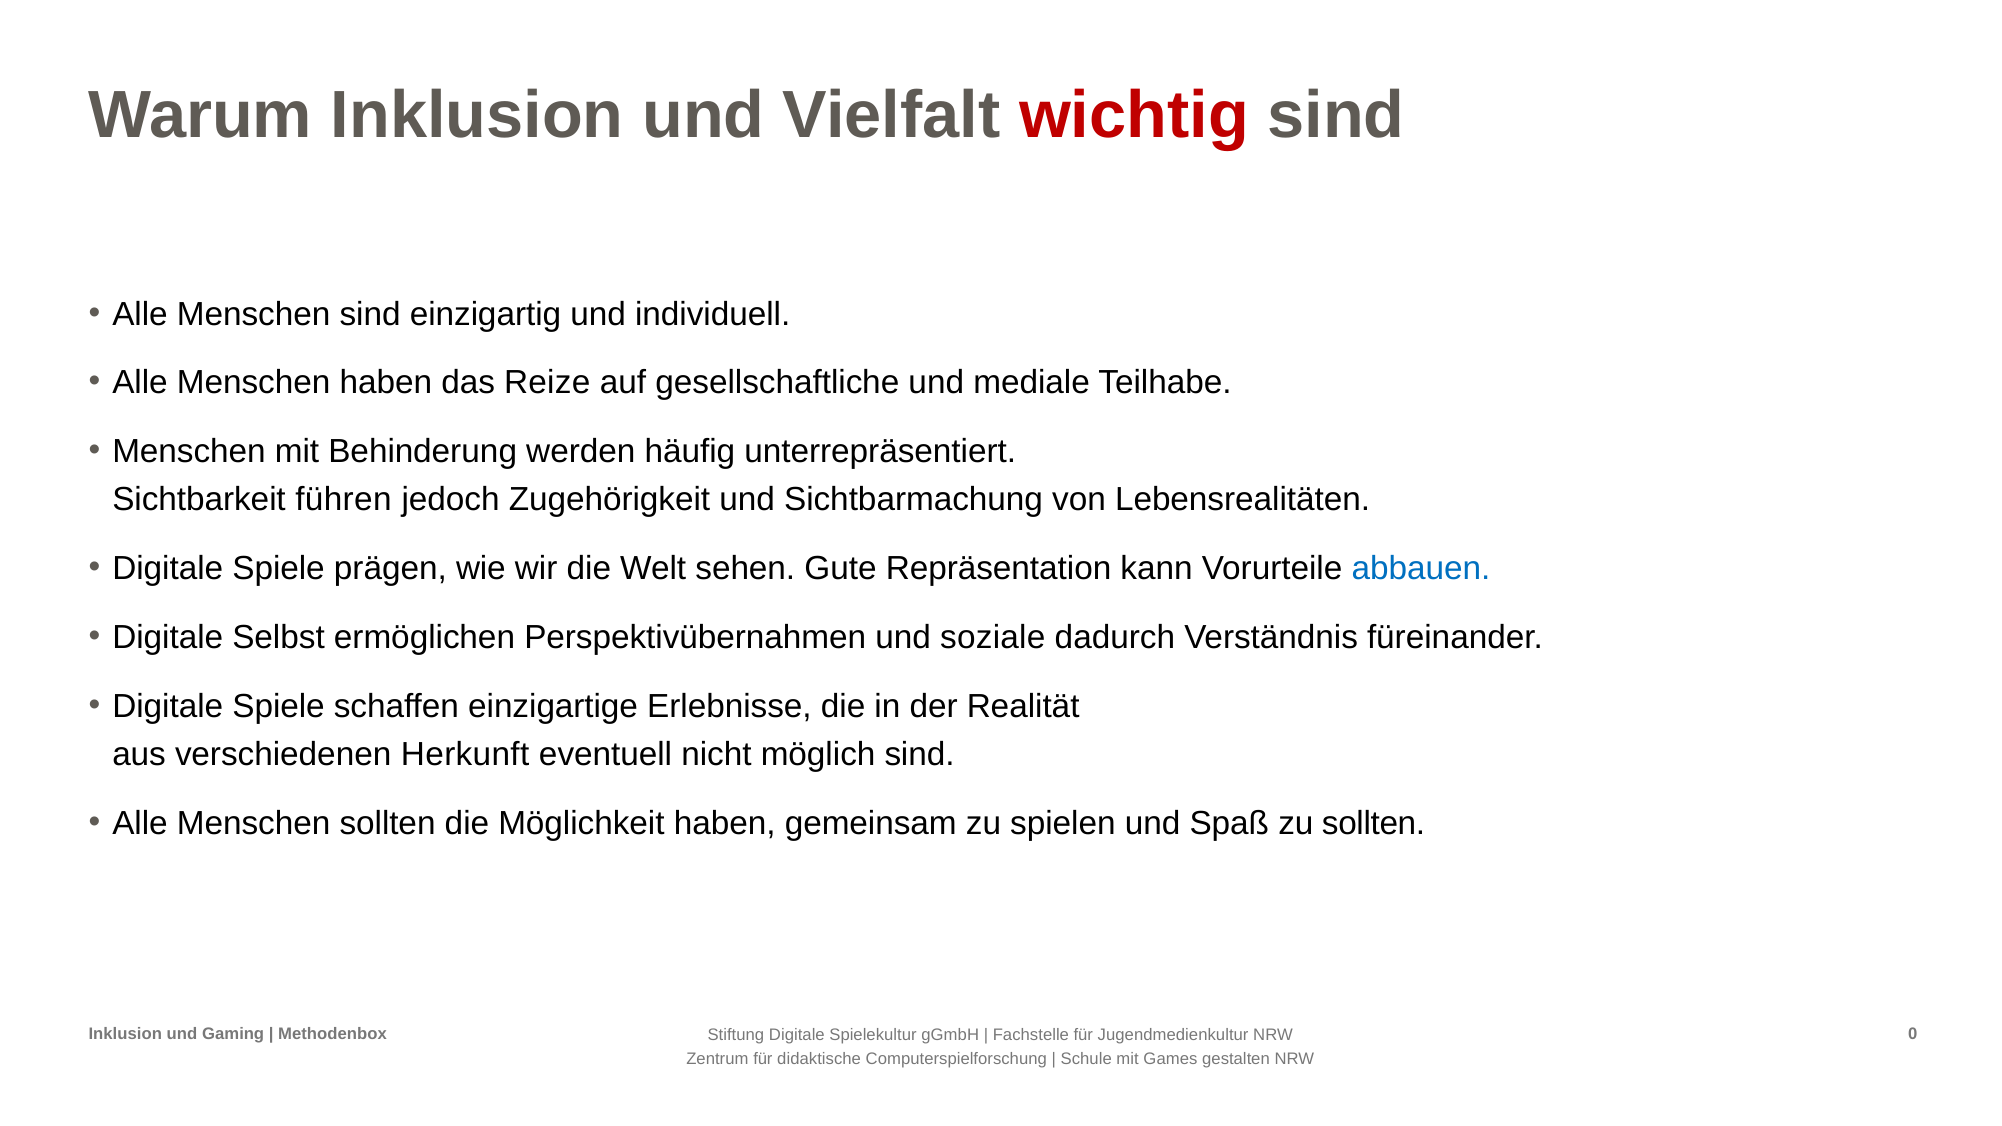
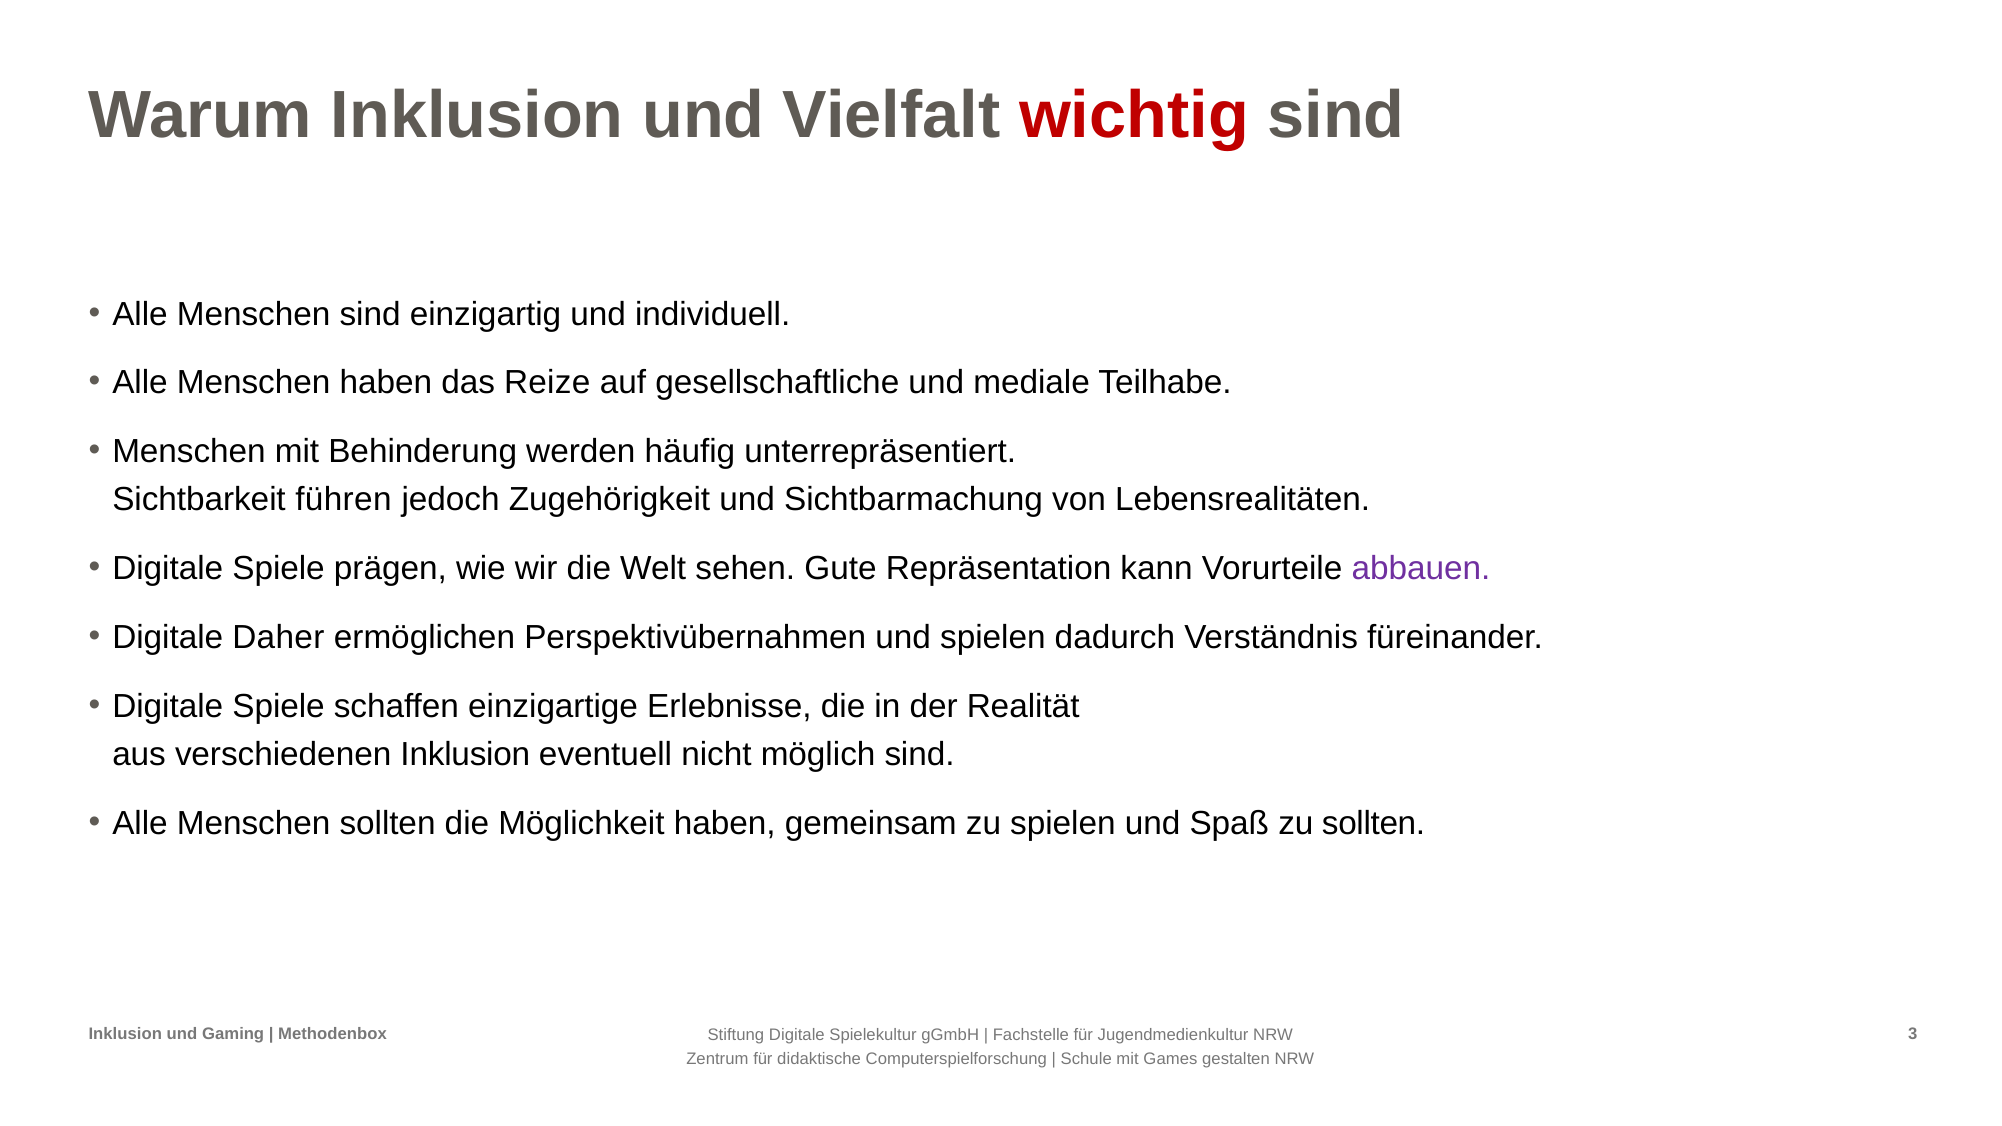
abbauen colour: blue -> purple
Selbst: Selbst -> Daher
und soziale: soziale -> spielen
verschiedenen Herkunft: Herkunft -> Inklusion
0: 0 -> 3
